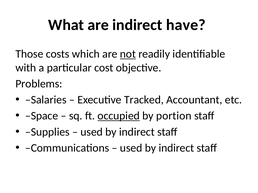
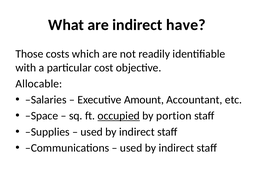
not underline: present -> none
Problems: Problems -> Allocable
Tracked: Tracked -> Amount
